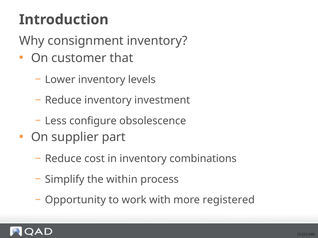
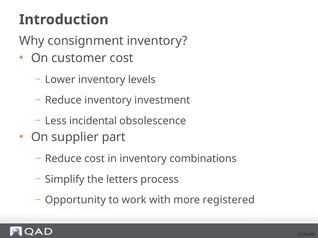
customer that: that -> cost
configure: configure -> incidental
within: within -> letters
